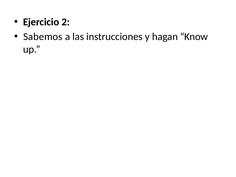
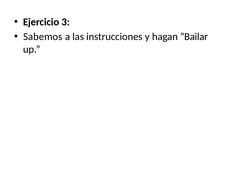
2: 2 -> 3
Know: Know -> Bailar
